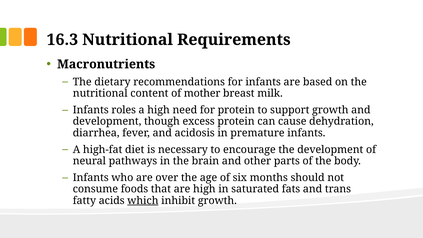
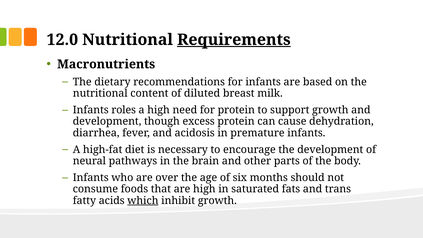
16.3: 16.3 -> 12.0
Requirements underline: none -> present
mother: mother -> diluted
